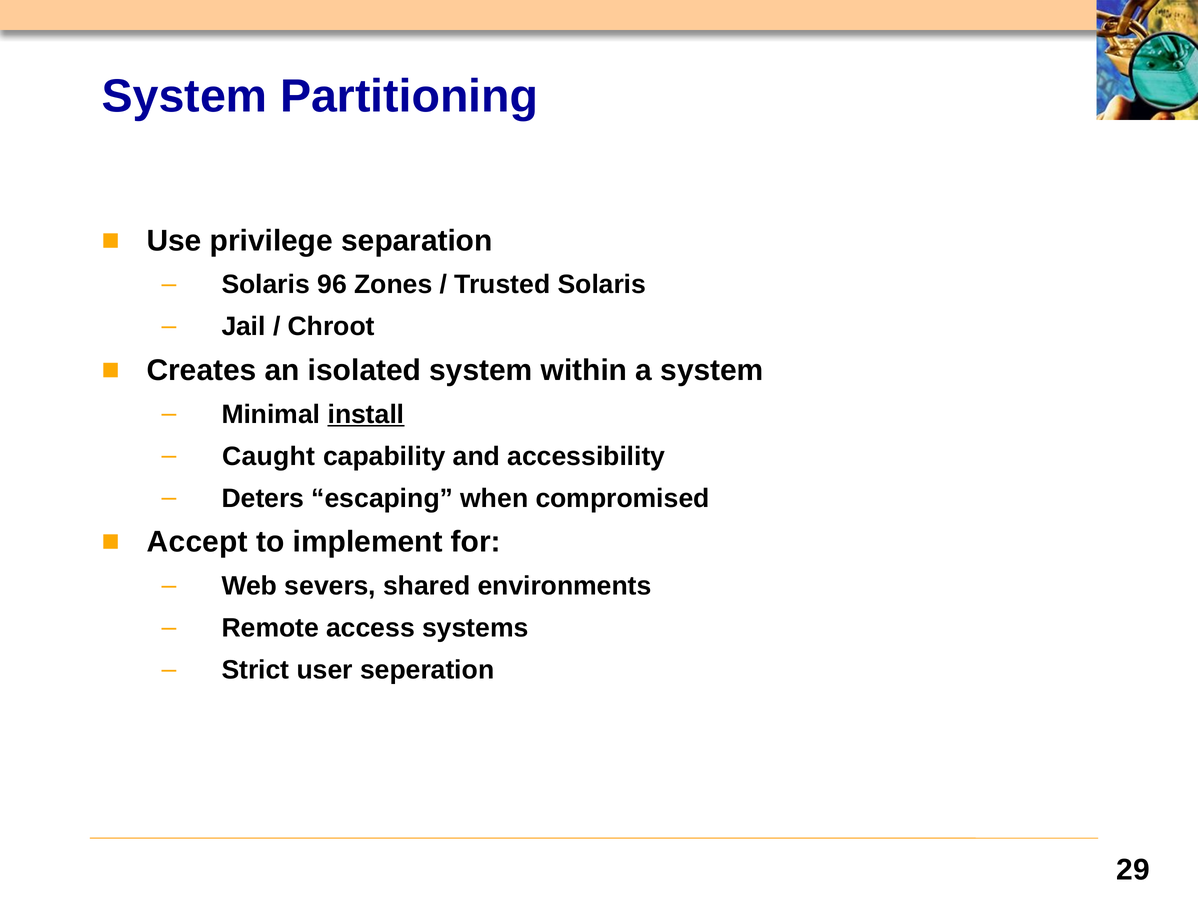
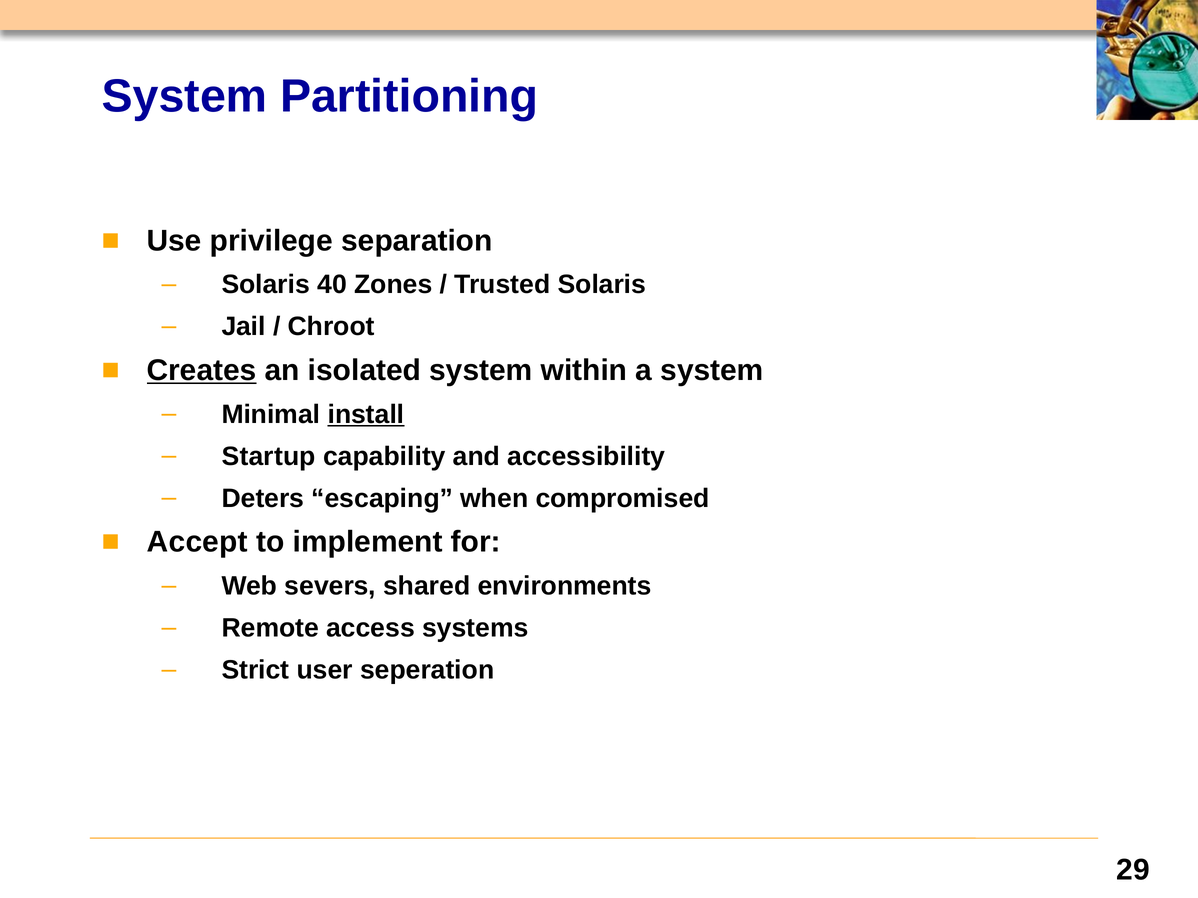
96: 96 -> 40
Creates underline: none -> present
Caught: Caught -> Startup
